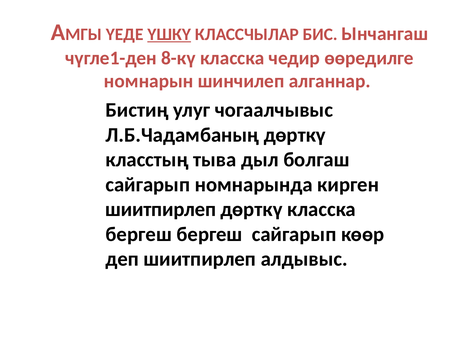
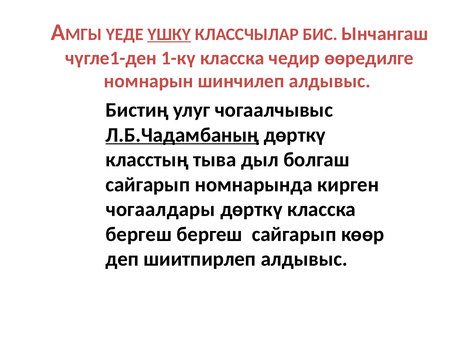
8-кү: 8-кү -> 1-кү
шинчилеп алганнар: алганнар -> алдывыс
Л.Б.Чадамбаның underline: none -> present
шиитпирлеп at (161, 209): шиитпирлеп -> чогаалдары
